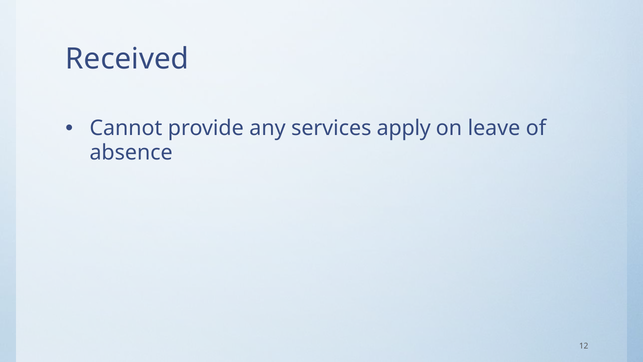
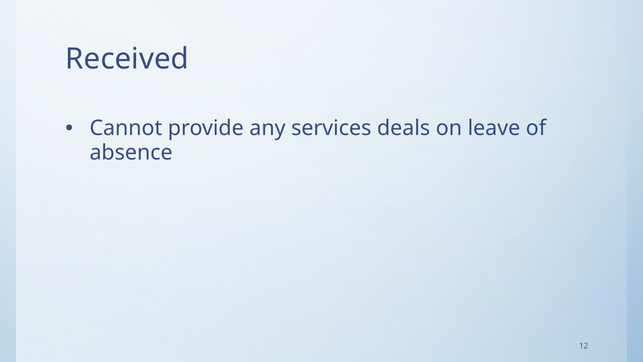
apply: apply -> deals
